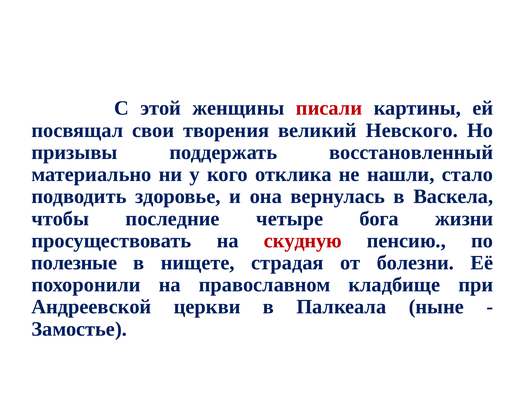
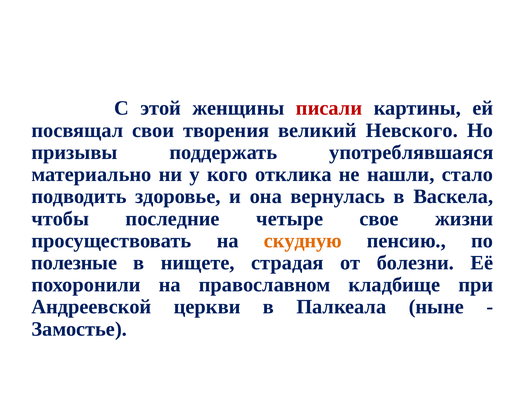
восстановленный: восстановленный -> употреблявшаяся
бога: бога -> свое
скудную colour: red -> orange
